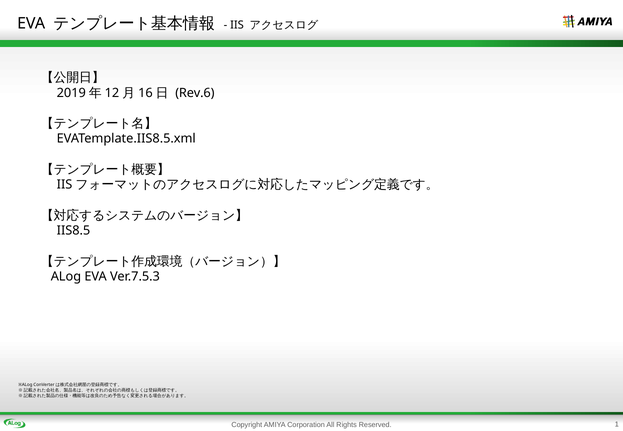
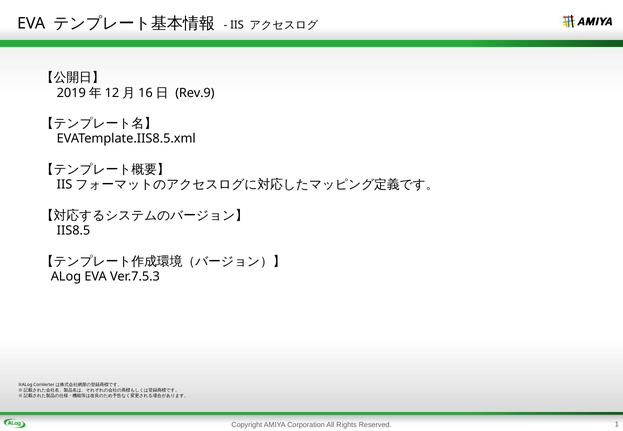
Rev.6: Rev.6 -> Rev.9
